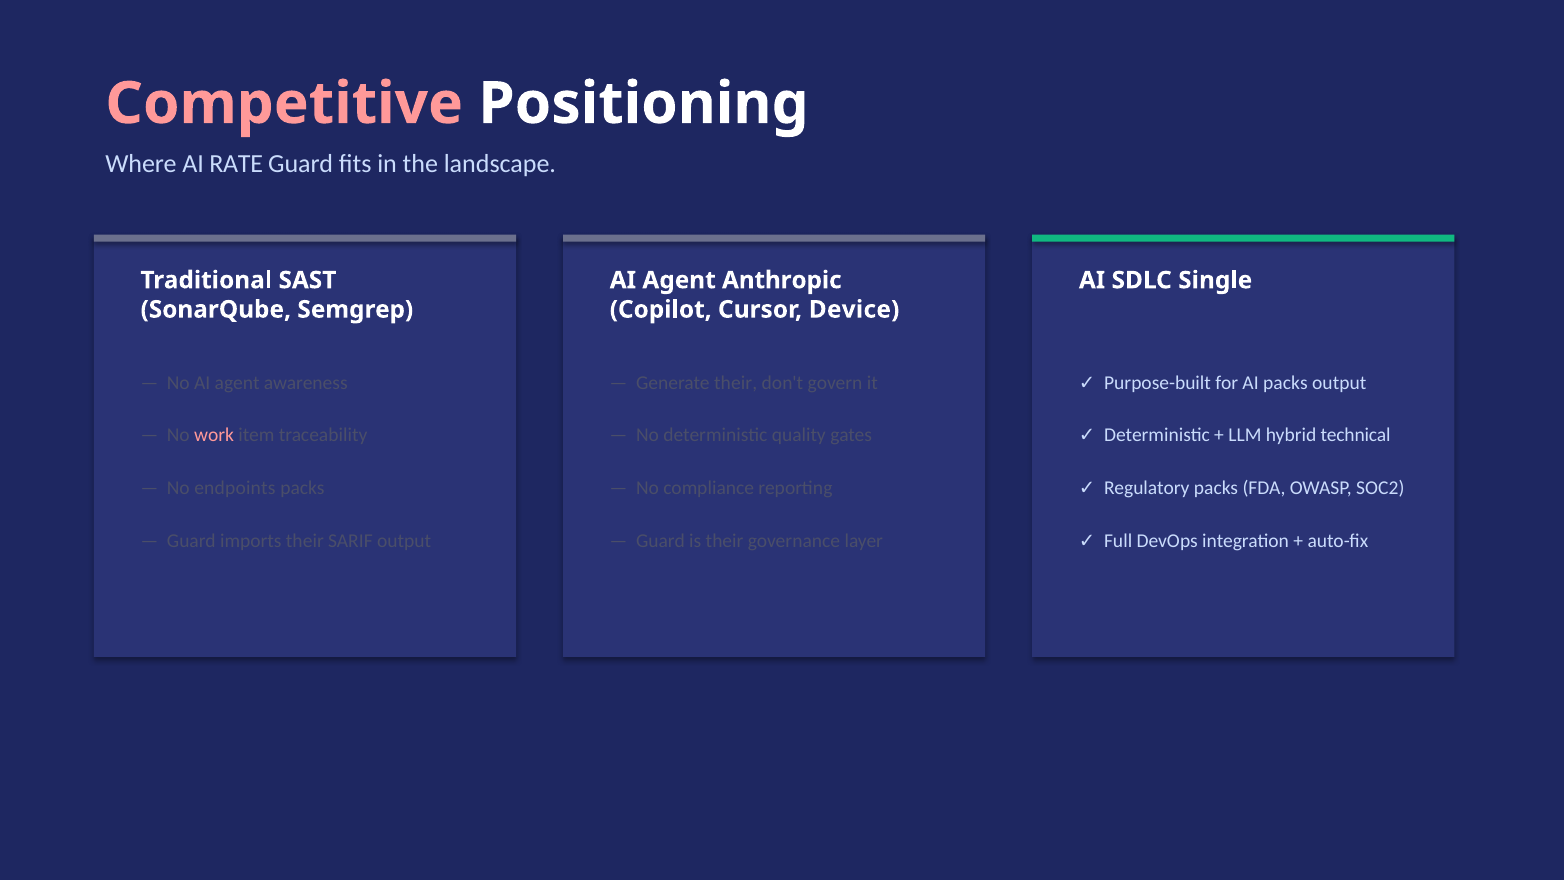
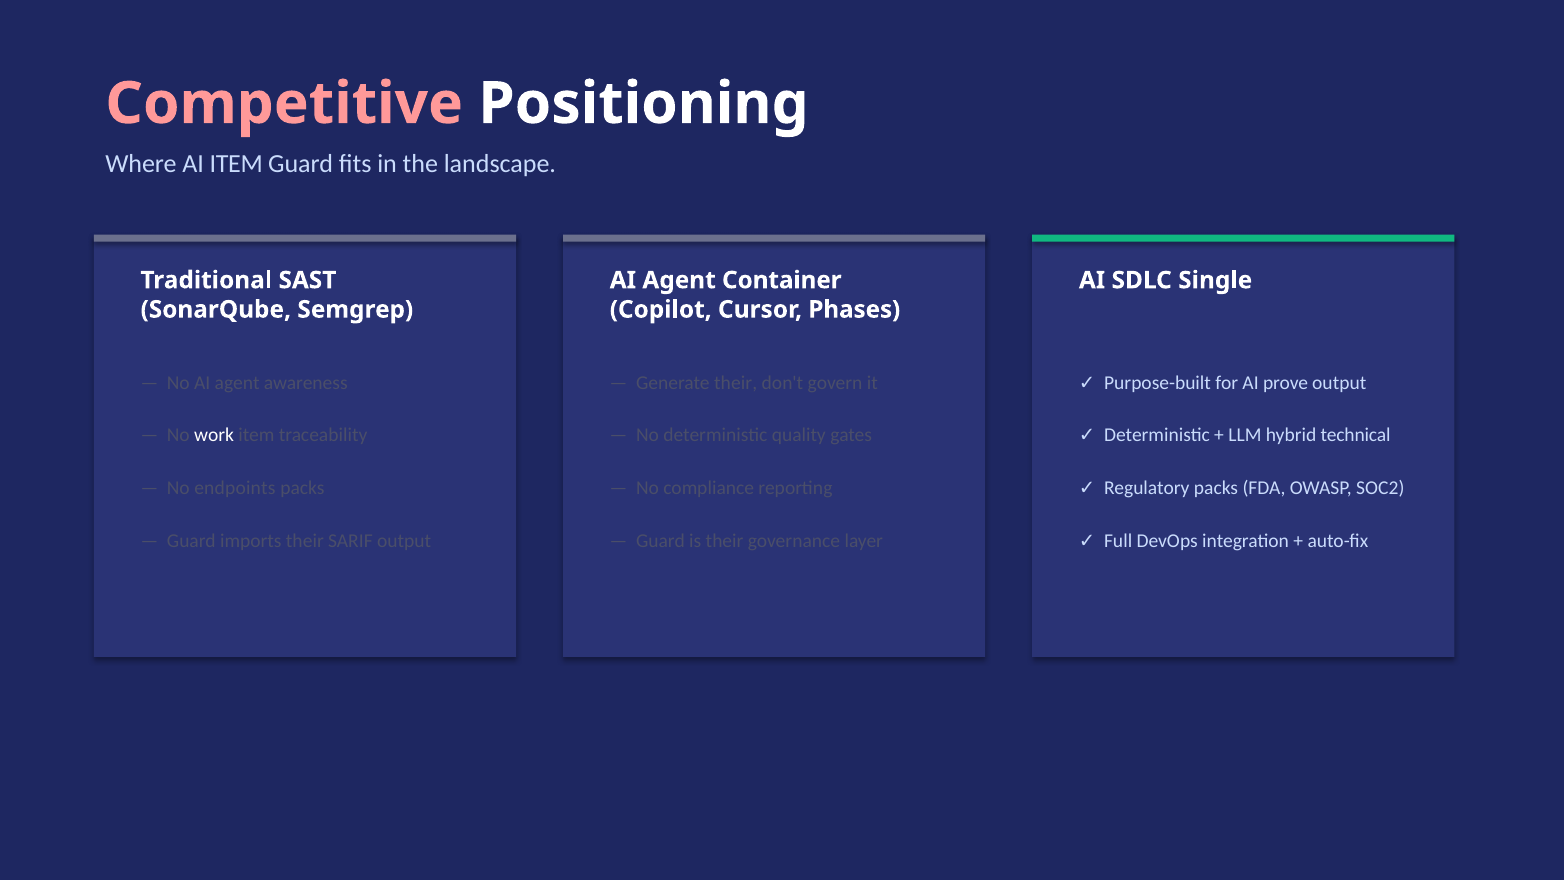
AI RATE: RATE -> ITEM
Anthropic: Anthropic -> Container
Device: Device -> Phases
AI packs: packs -> prove
work colour: pink -> white
